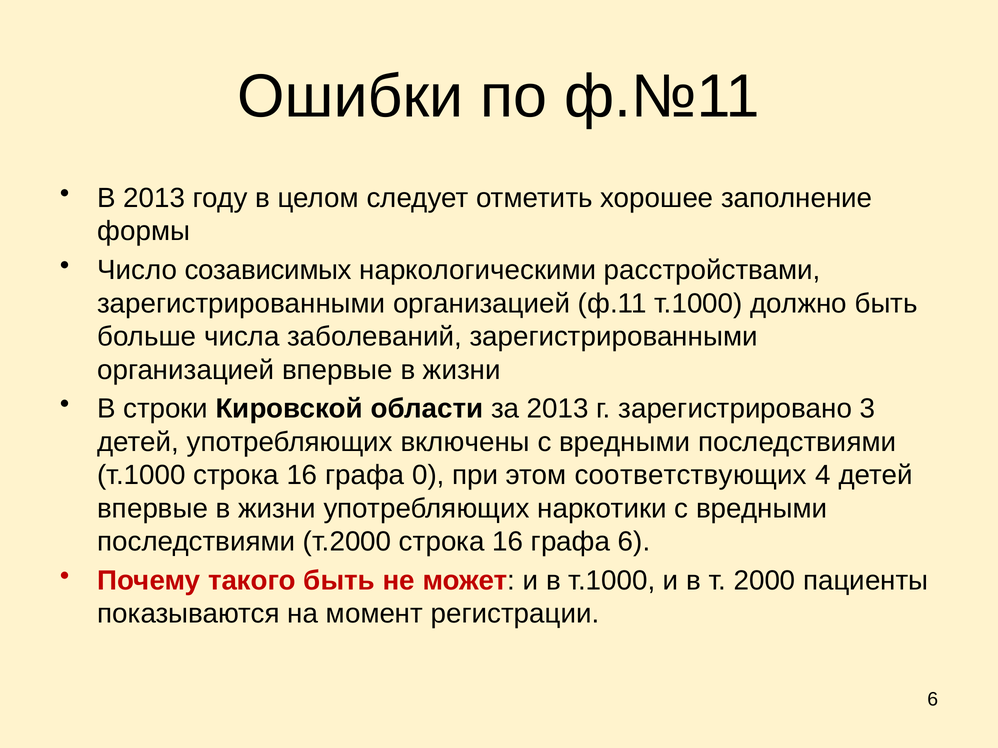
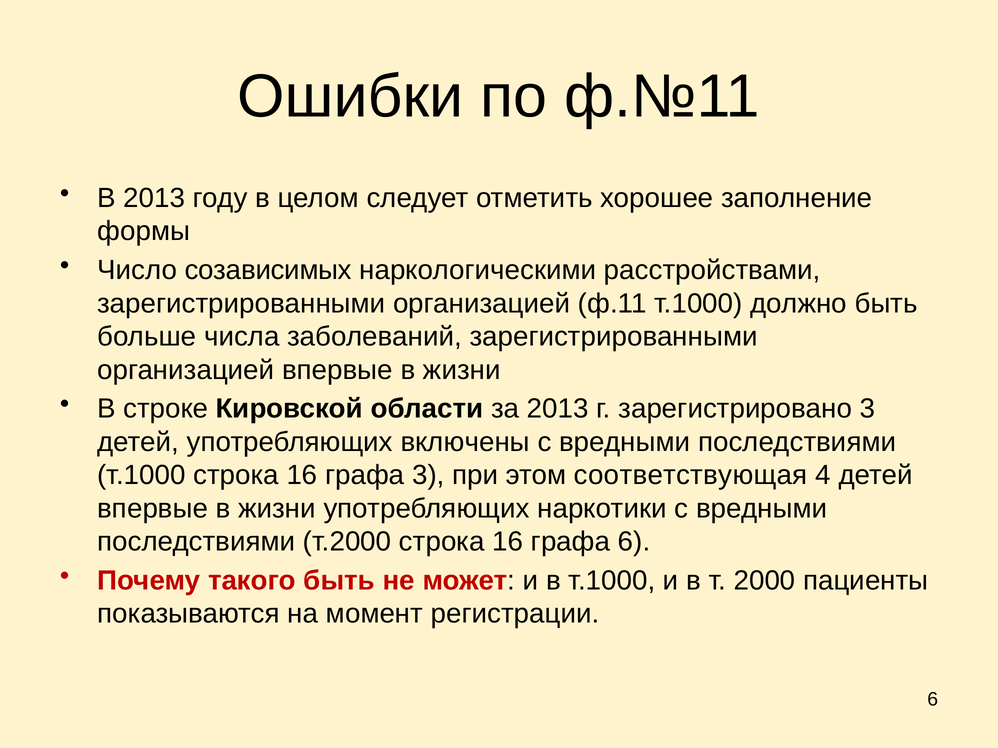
строки: строки -> строке
графа 0: 0 -> 3
соответствующих: соответствующих -> соответствующая
